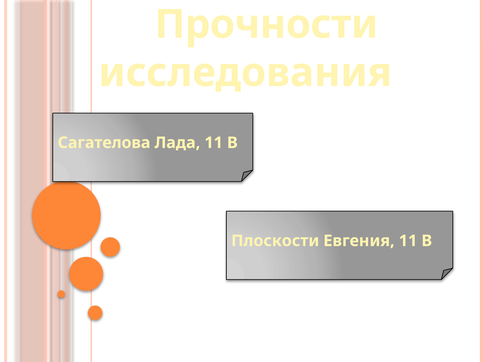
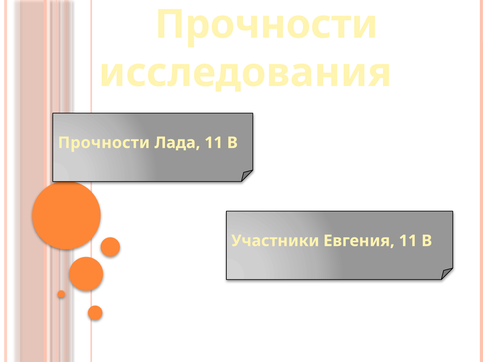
Сагателова at (104, 143): Сагателова -> Прочности
Плоскости: Плоскости -> Участники
